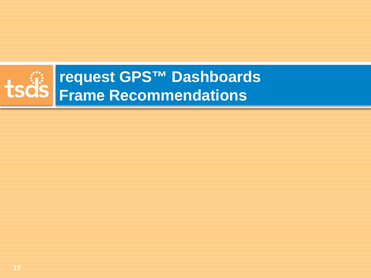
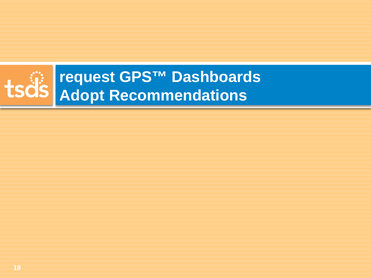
Frame: Frame -> Adopt
